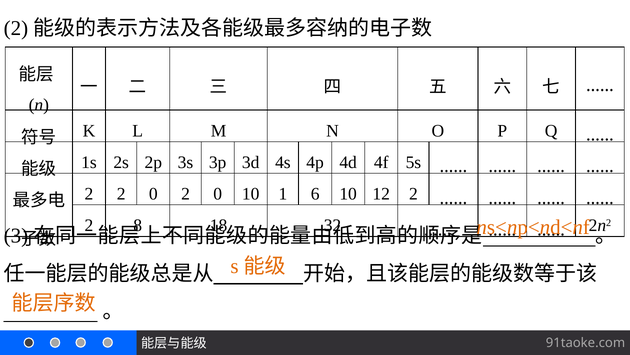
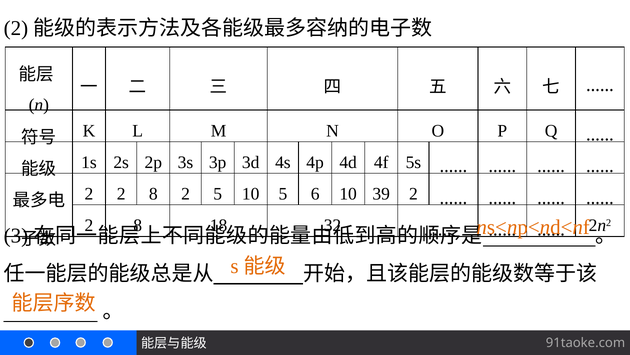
2 2 0: 0 -> 8
0 at (218, 194): 0 -> 5
10 1: 1 -> 5
12: 12 -> 39
